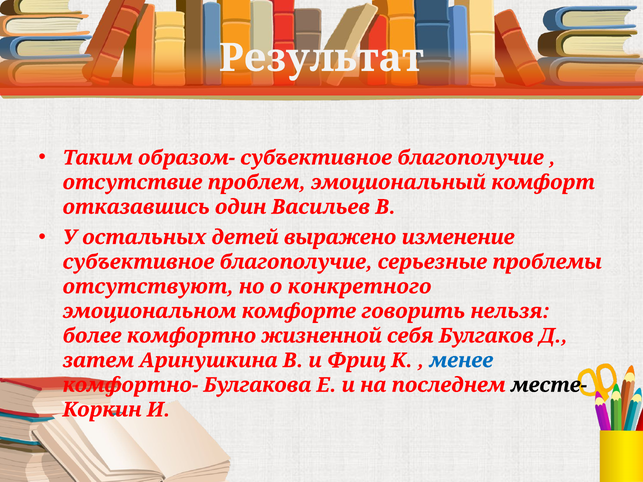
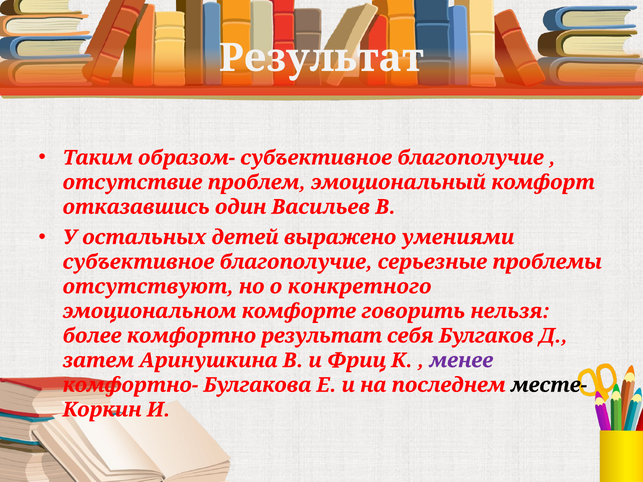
изменение: изменение -> умениями
комфортно жизненной: жизненной -> результат
менее colour: blue -> purple
